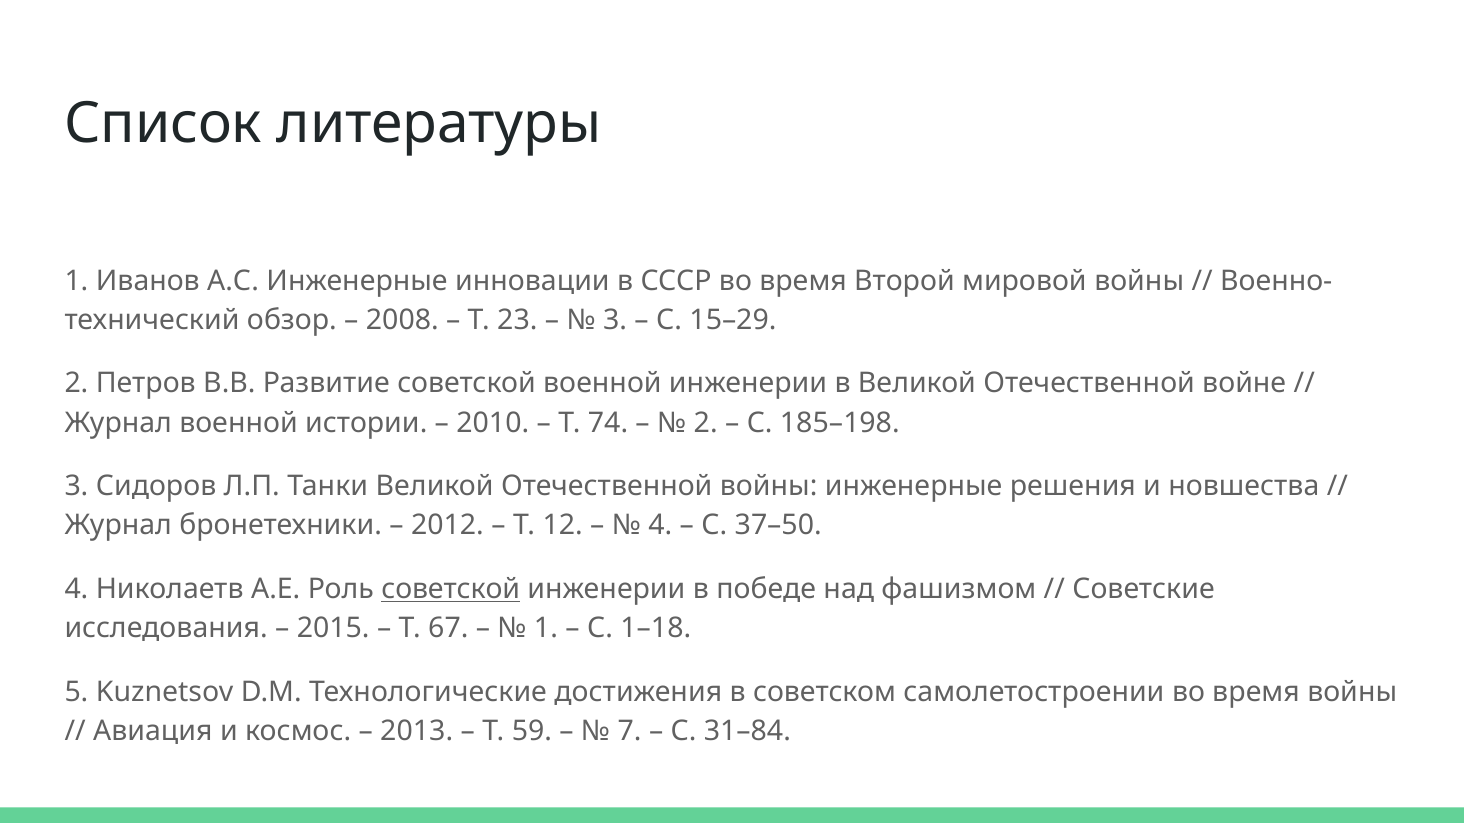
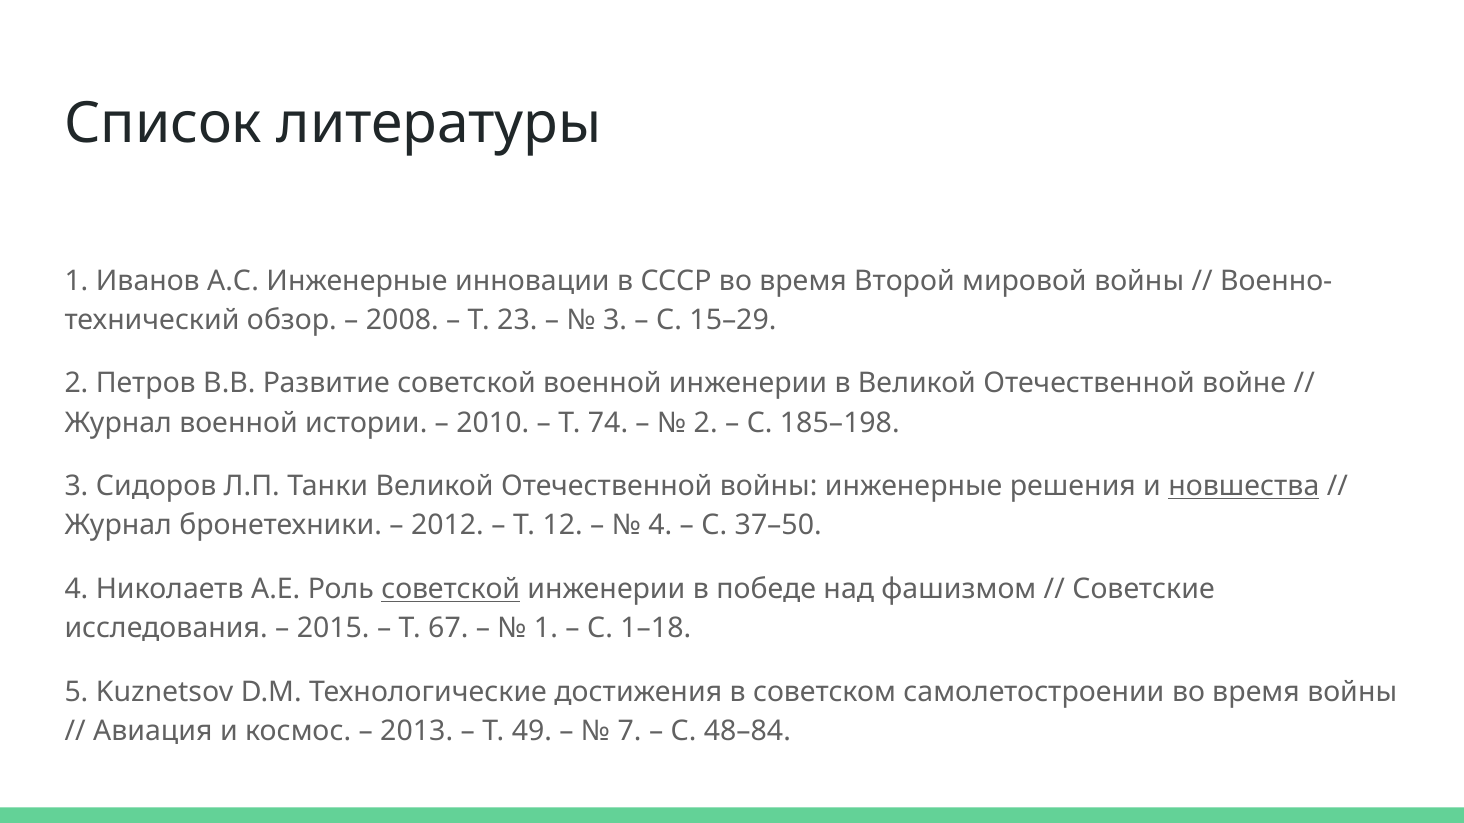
новшества underline: none -> present
59: 59 -> 49
31–84: 31–84 -> 48–84
